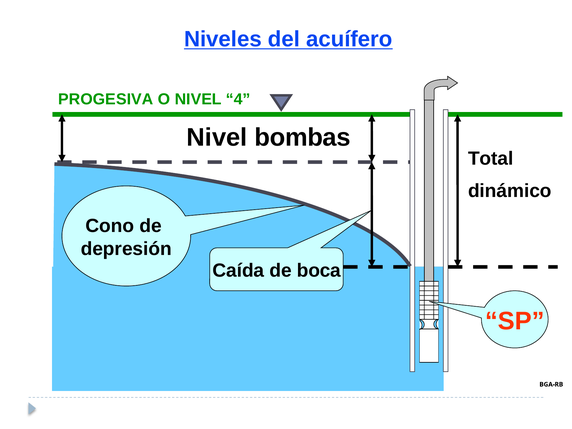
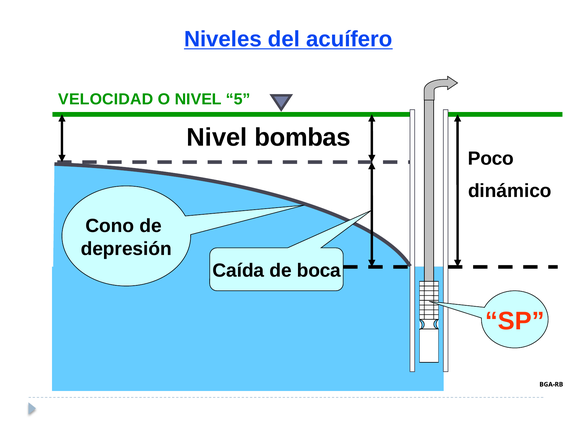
PROGESIVA: PROGESIVA -> VELOCIDAD
4: 4 -> 5
Total: Total -> Poco
